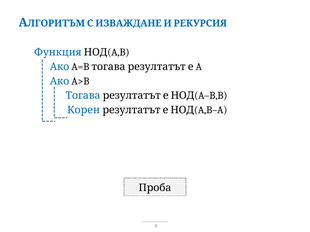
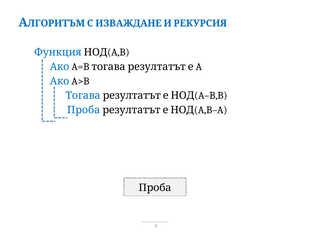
Корен at (84, 110): Корен -> Проба
